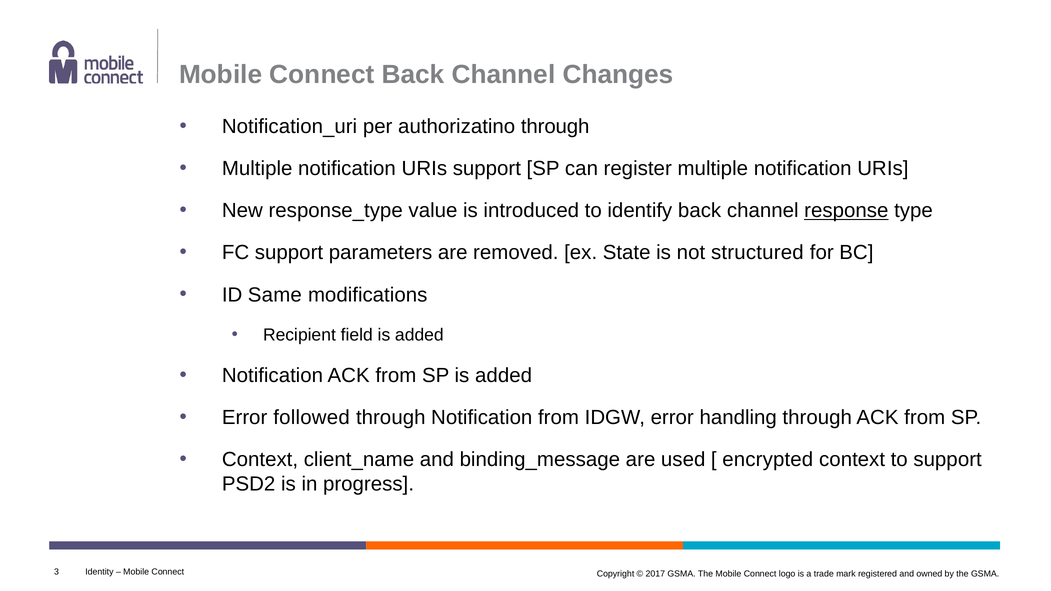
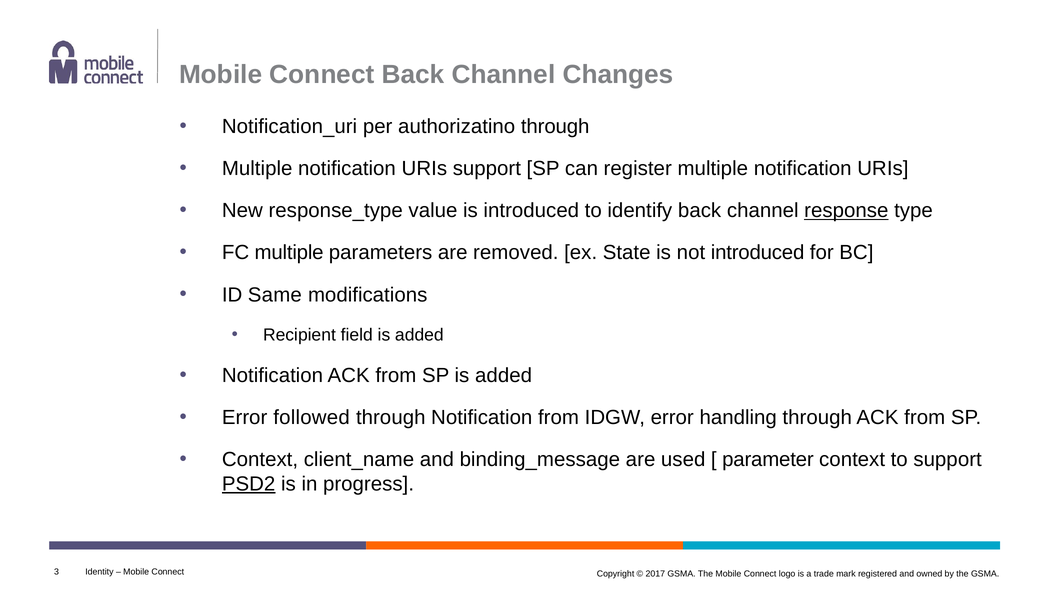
FC support: support -> multiple
not structured: structured -> introduced
encrypted: encrypted -> parameter
PSD2 underline: none -> present
